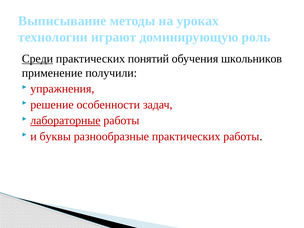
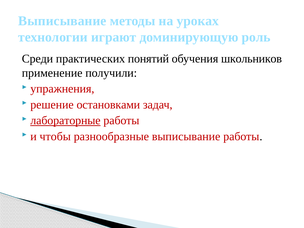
Среди underline: present -> none
особенности: особенности -> остановками
буквы: буквы -> чтобы
разнообразные практических: практических -> выписывание
